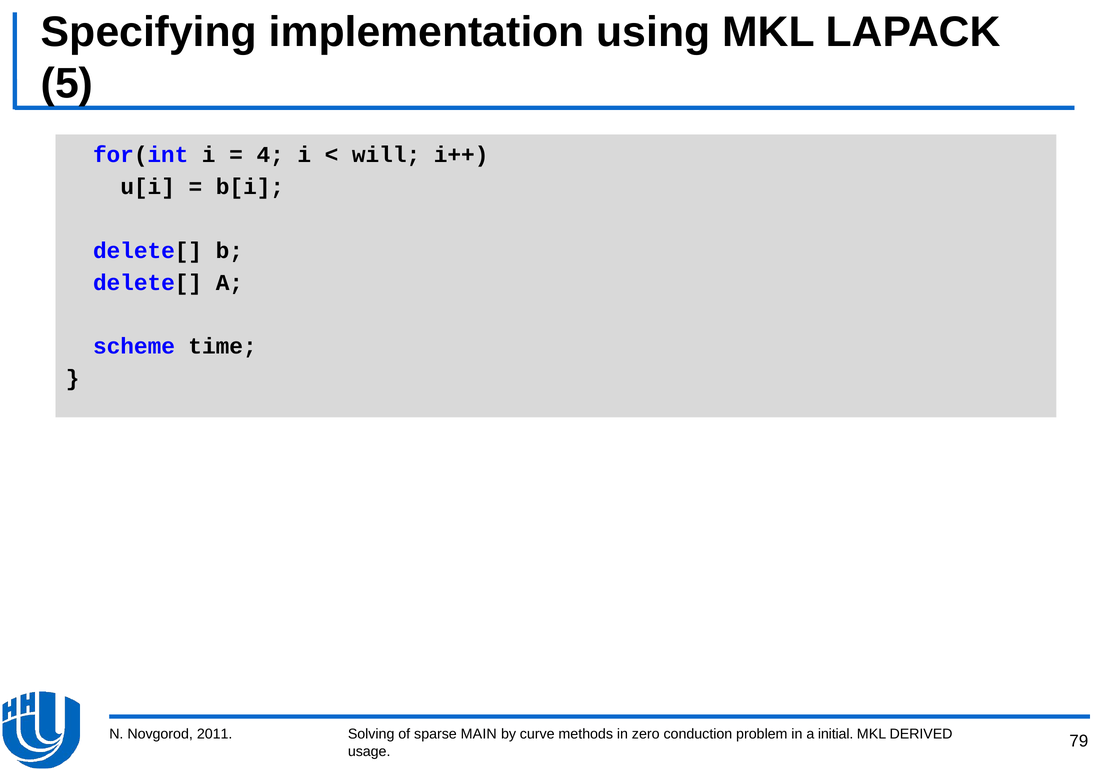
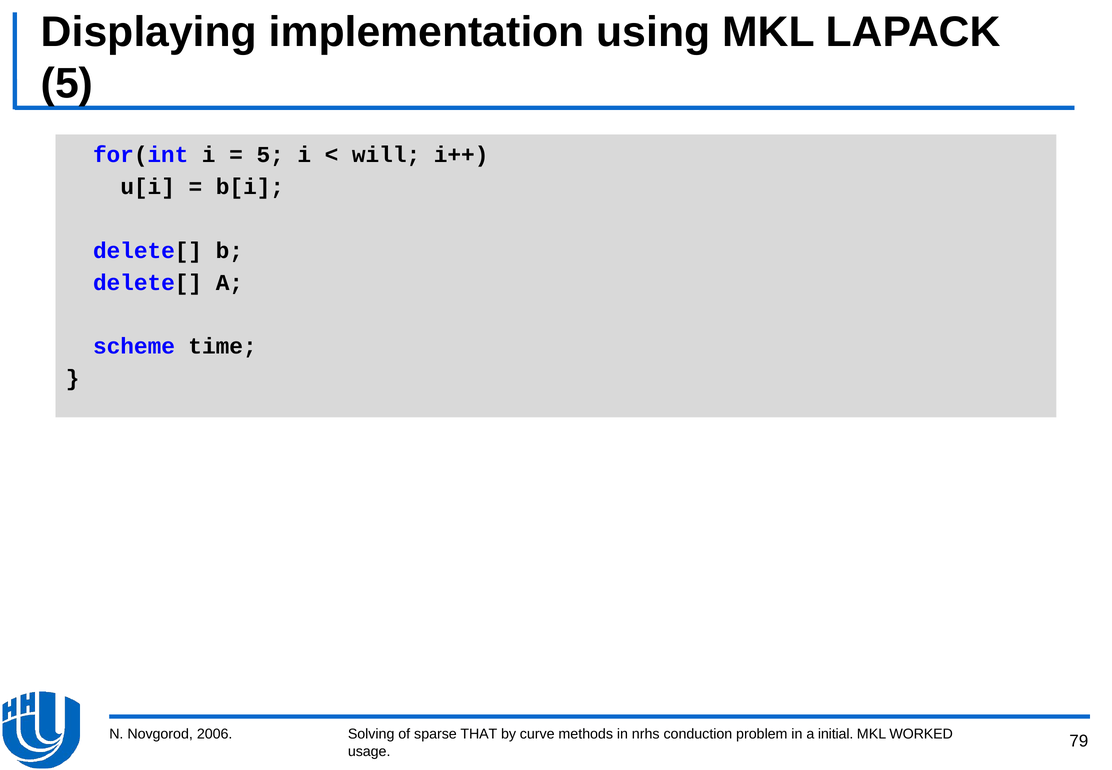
Specifying: Specifying -> Displaying
4 at (270, 155): 4 -> 5
2011: 2011 -> 2006
MAIN: MAIN -> THAT
zero: zero -> nrhs
DERIVED: DERIVED -> WORKED
